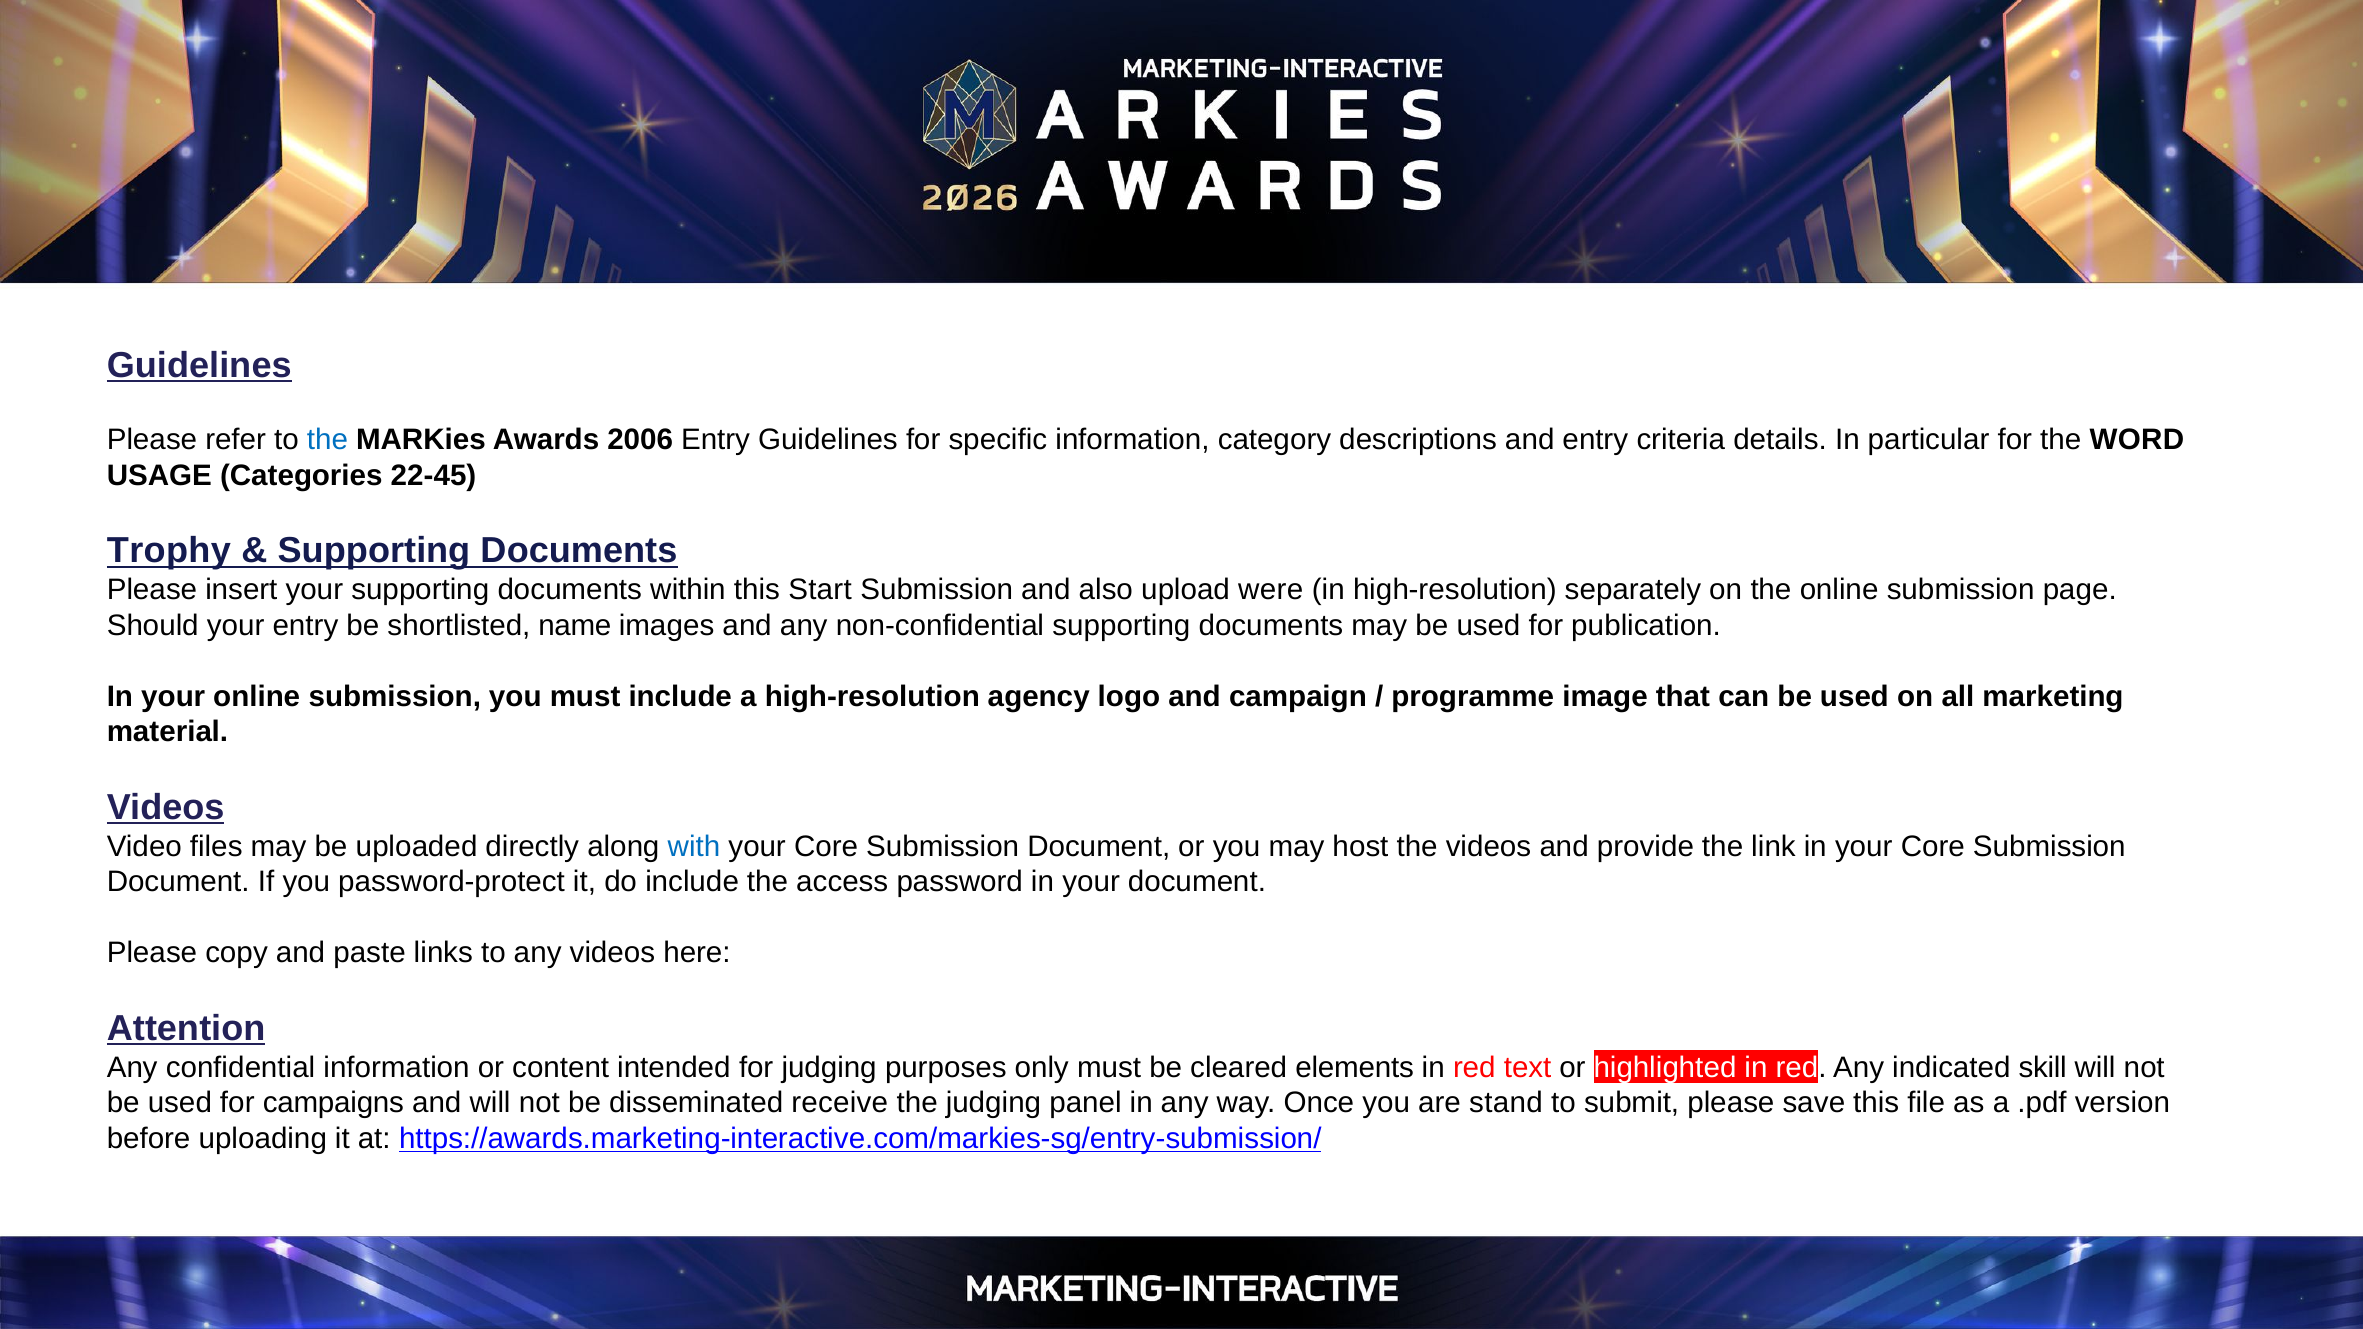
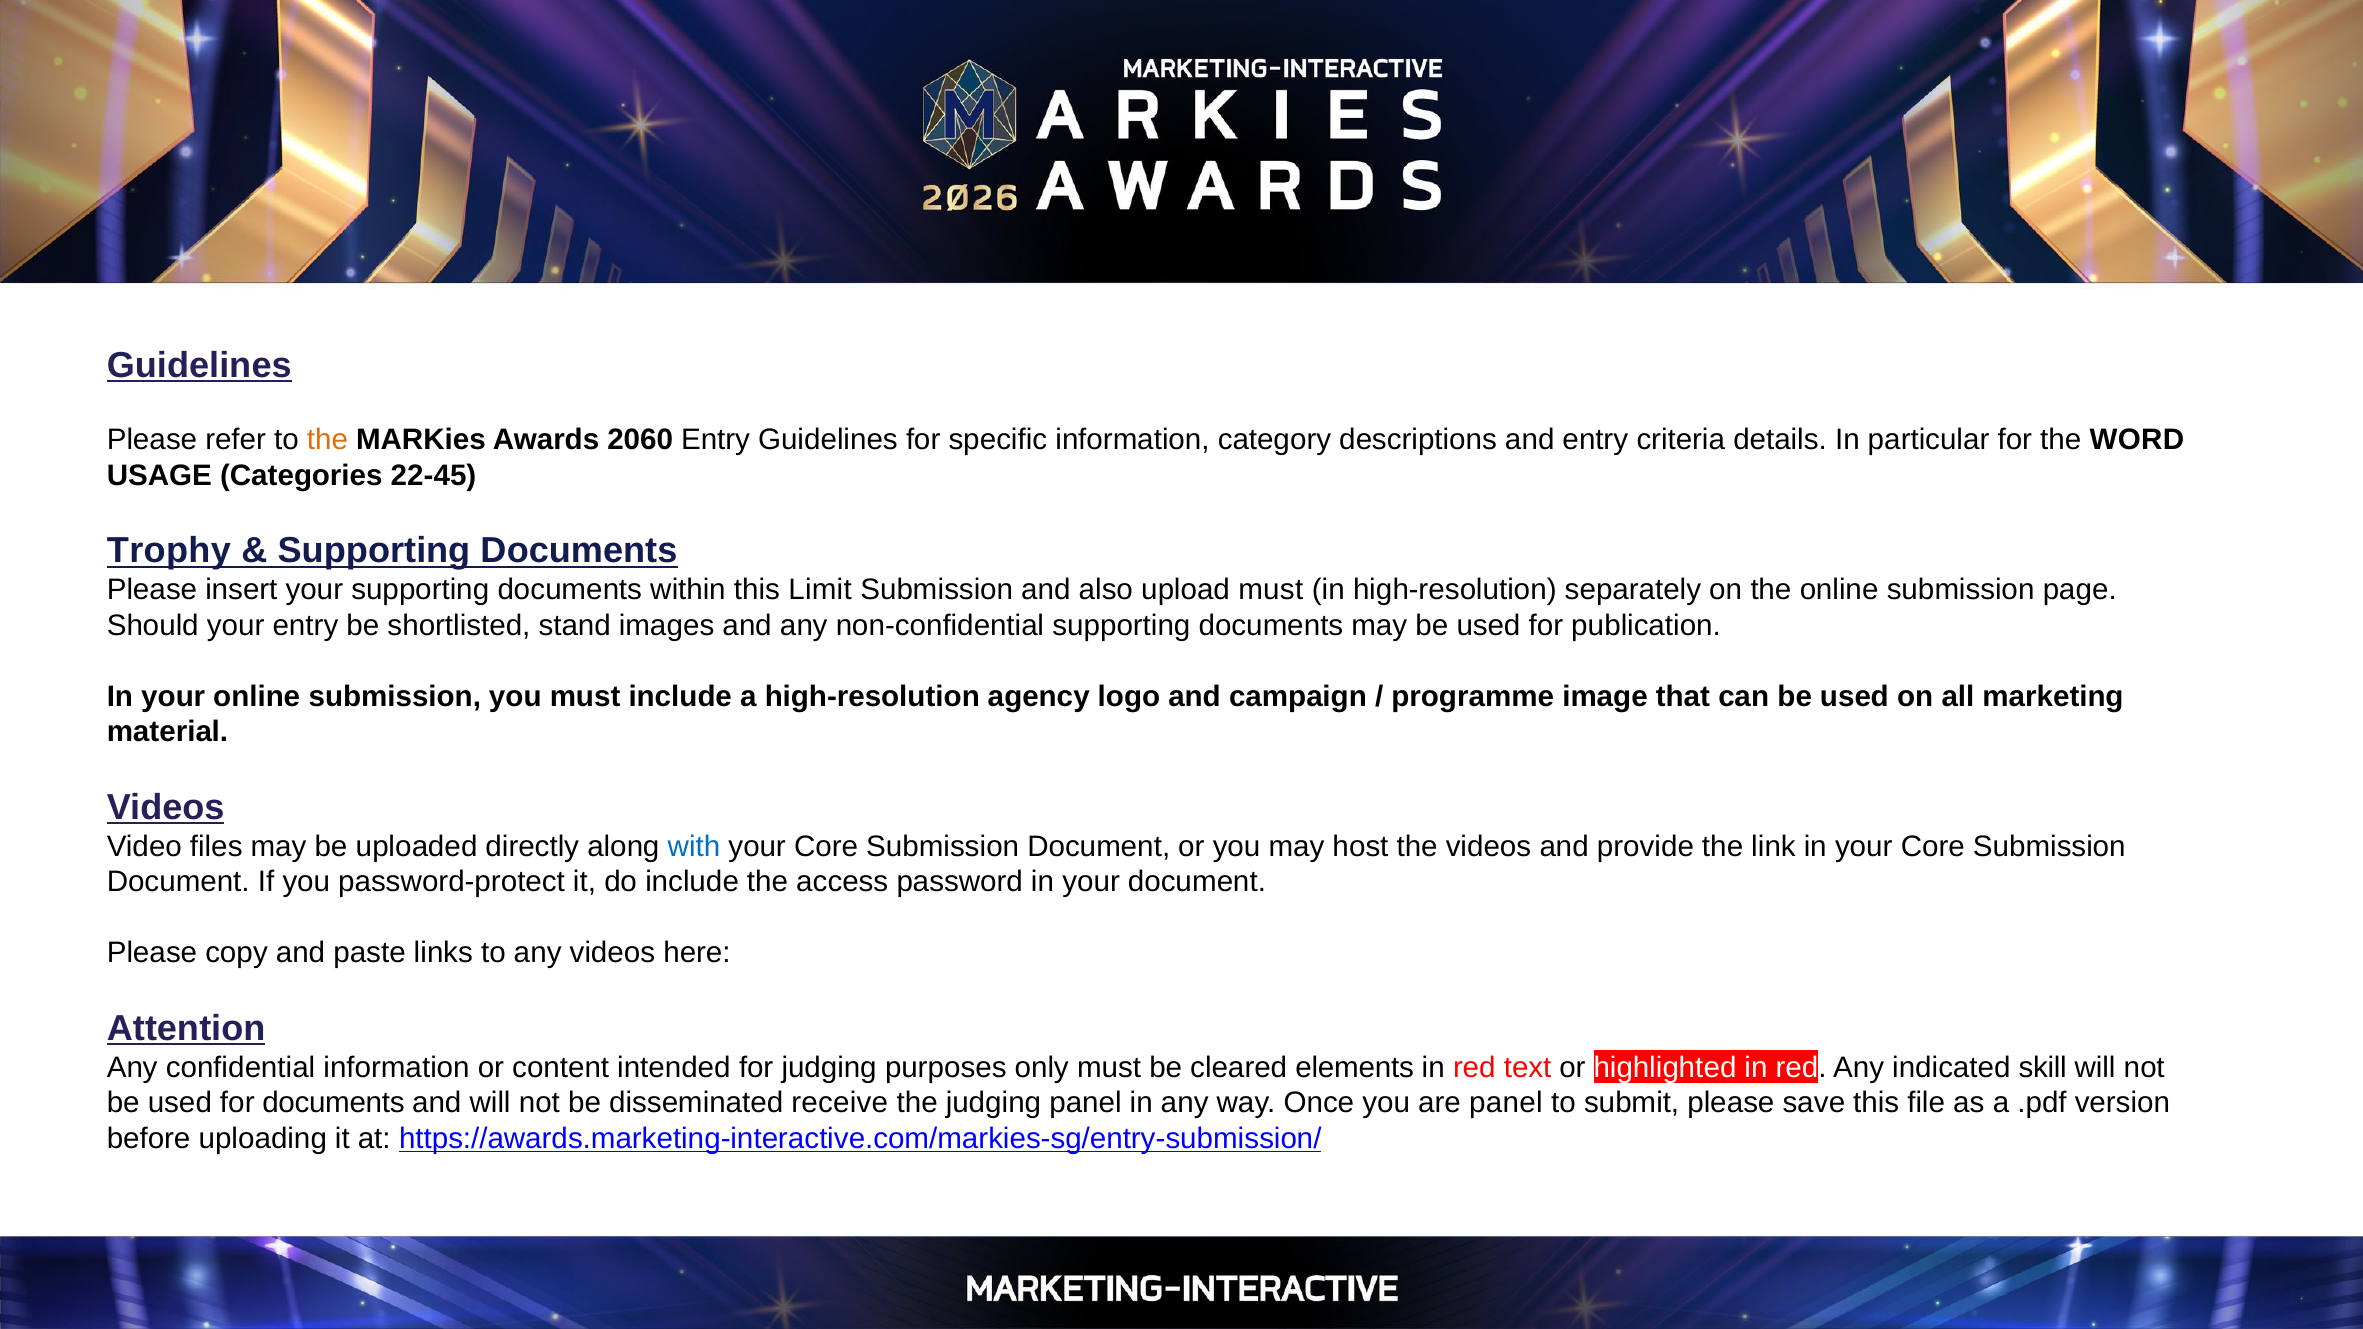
the at (327, 440) colour: blue -> orange
2006: 2006 -> 2060
Start: Start -> Limit
upload were: were -> must
name: name -> stand
for campaigns: campaigns -> documents
are stand: stand -> panel
